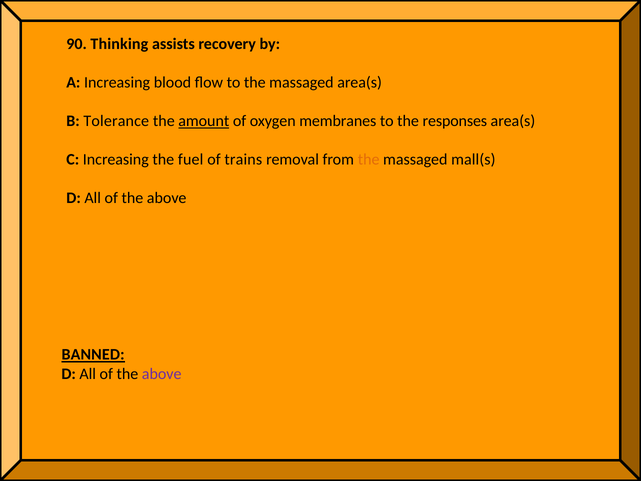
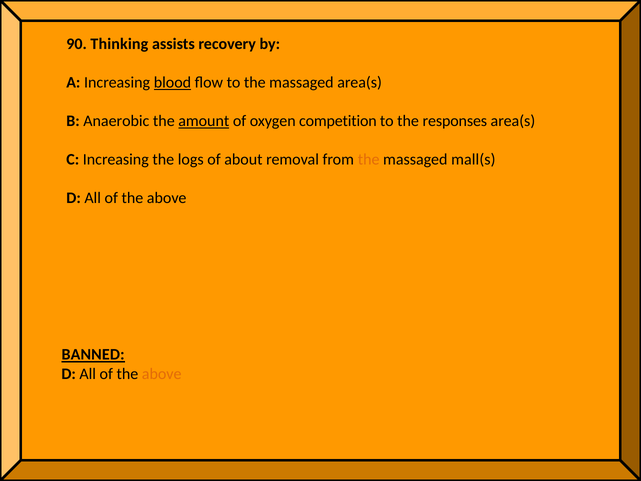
blood underline: none -> present
Tolerance: Tolerance -> Anaerobic
membranes: membranes -> competition
fuel: fuel -> logs
trains: trains -> about
above at (162, 374) colour: purple -> orange
